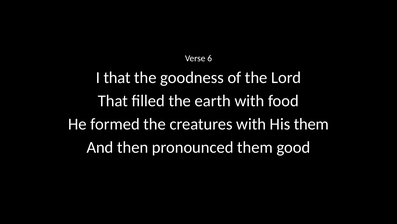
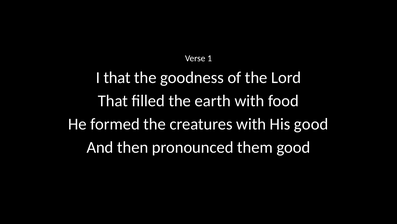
6: 6 -> 1
His them: them -> good
